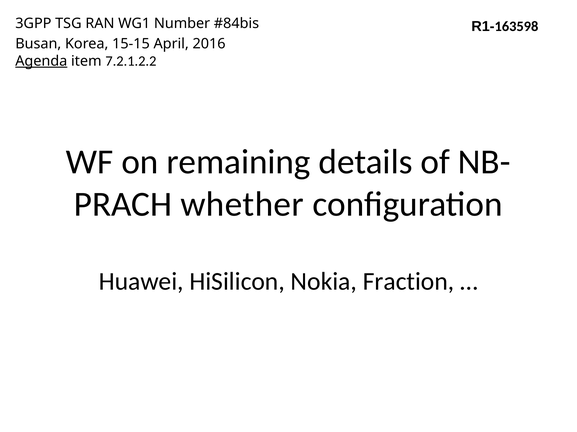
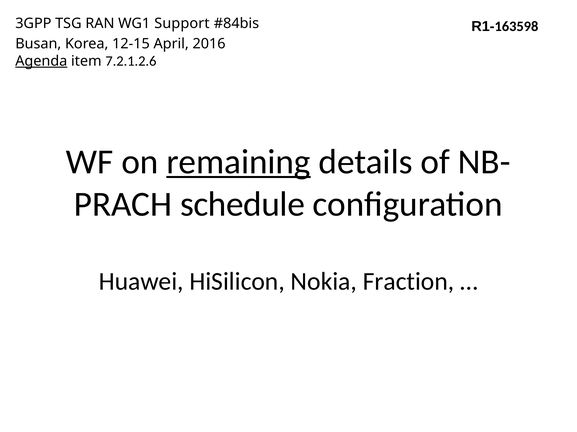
Number: Number -> Support
15-15: 15-15 -> 12-15
7.2.1.2.2: 7.2.1.2.2 -> 7.2.1.2.6
remaining underline: none -> present
whether: whether -> schedule
